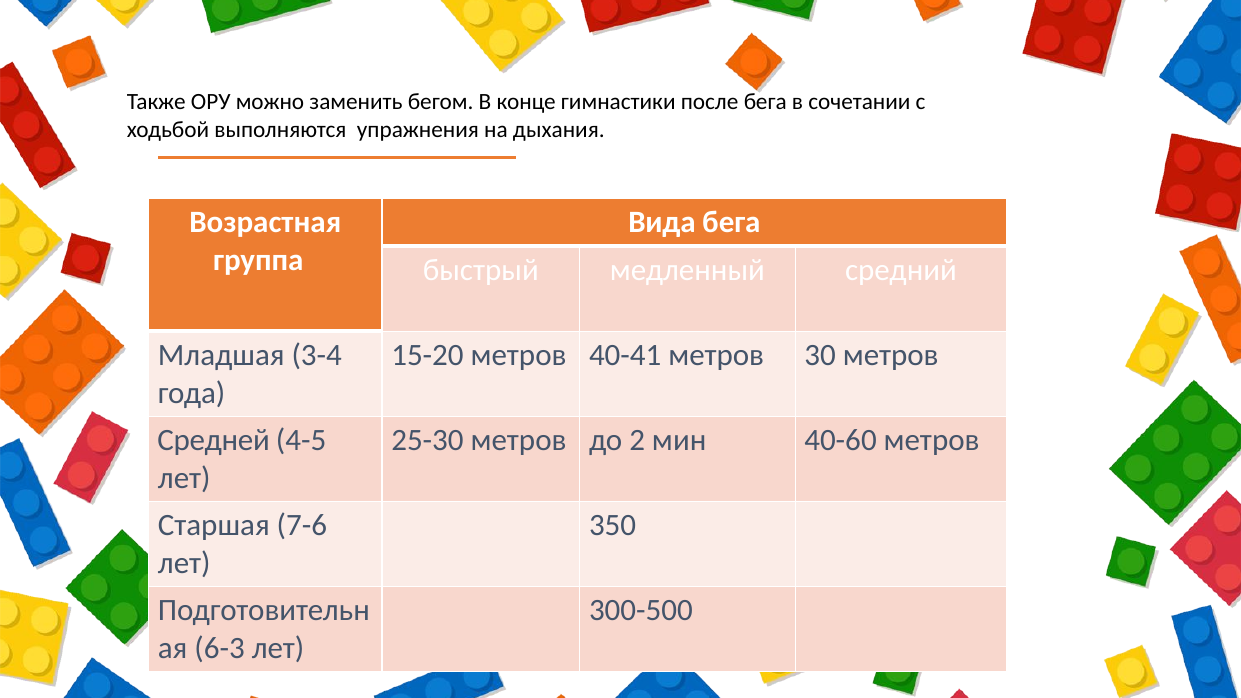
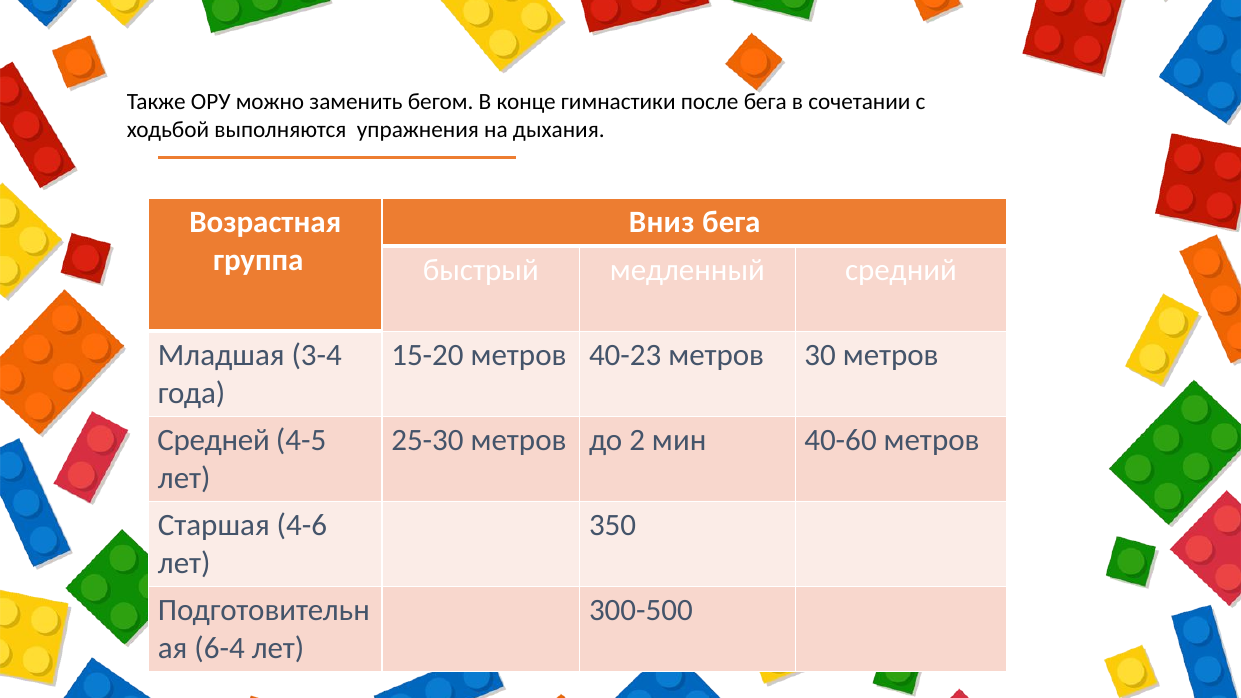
Вида: Вида -> Вниз
40-41: 40-41 -> 40-23
7-6: 7-6 -> 4-6
6-3: 6-3 -> 6-4
